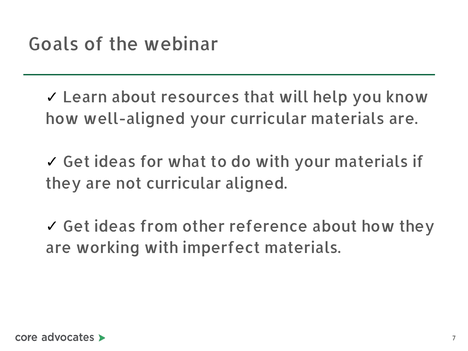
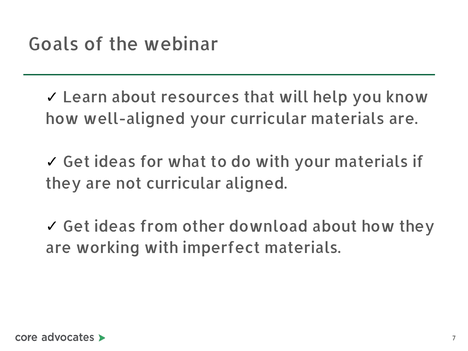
reference: reference -> download
